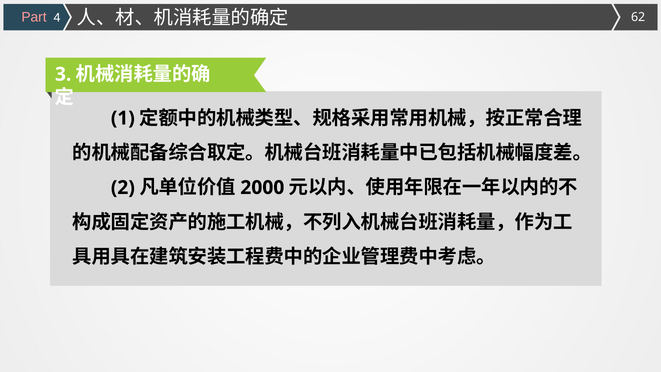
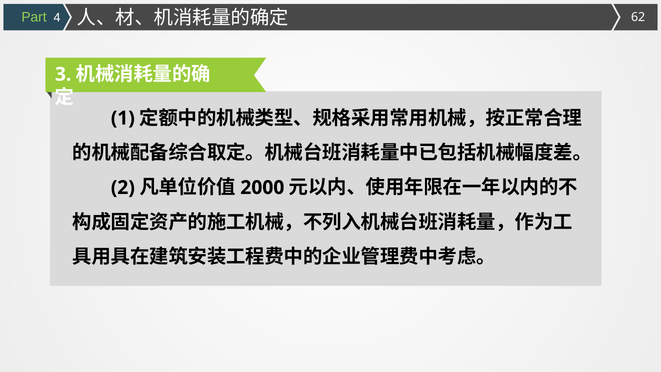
Part colour: pink -> light green
